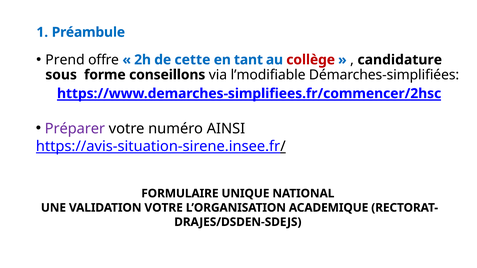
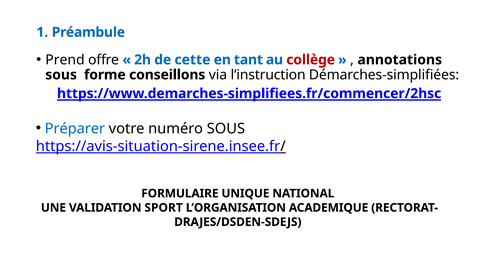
candidature: candidature -> annotations
l’modifiable: l’modifiable -> l’instruction
Préparer colour: purple -> blue
numéro AINSI: AINSI -> SOUS
VALIDATION VOTRE: VOTRE -> SPORT
